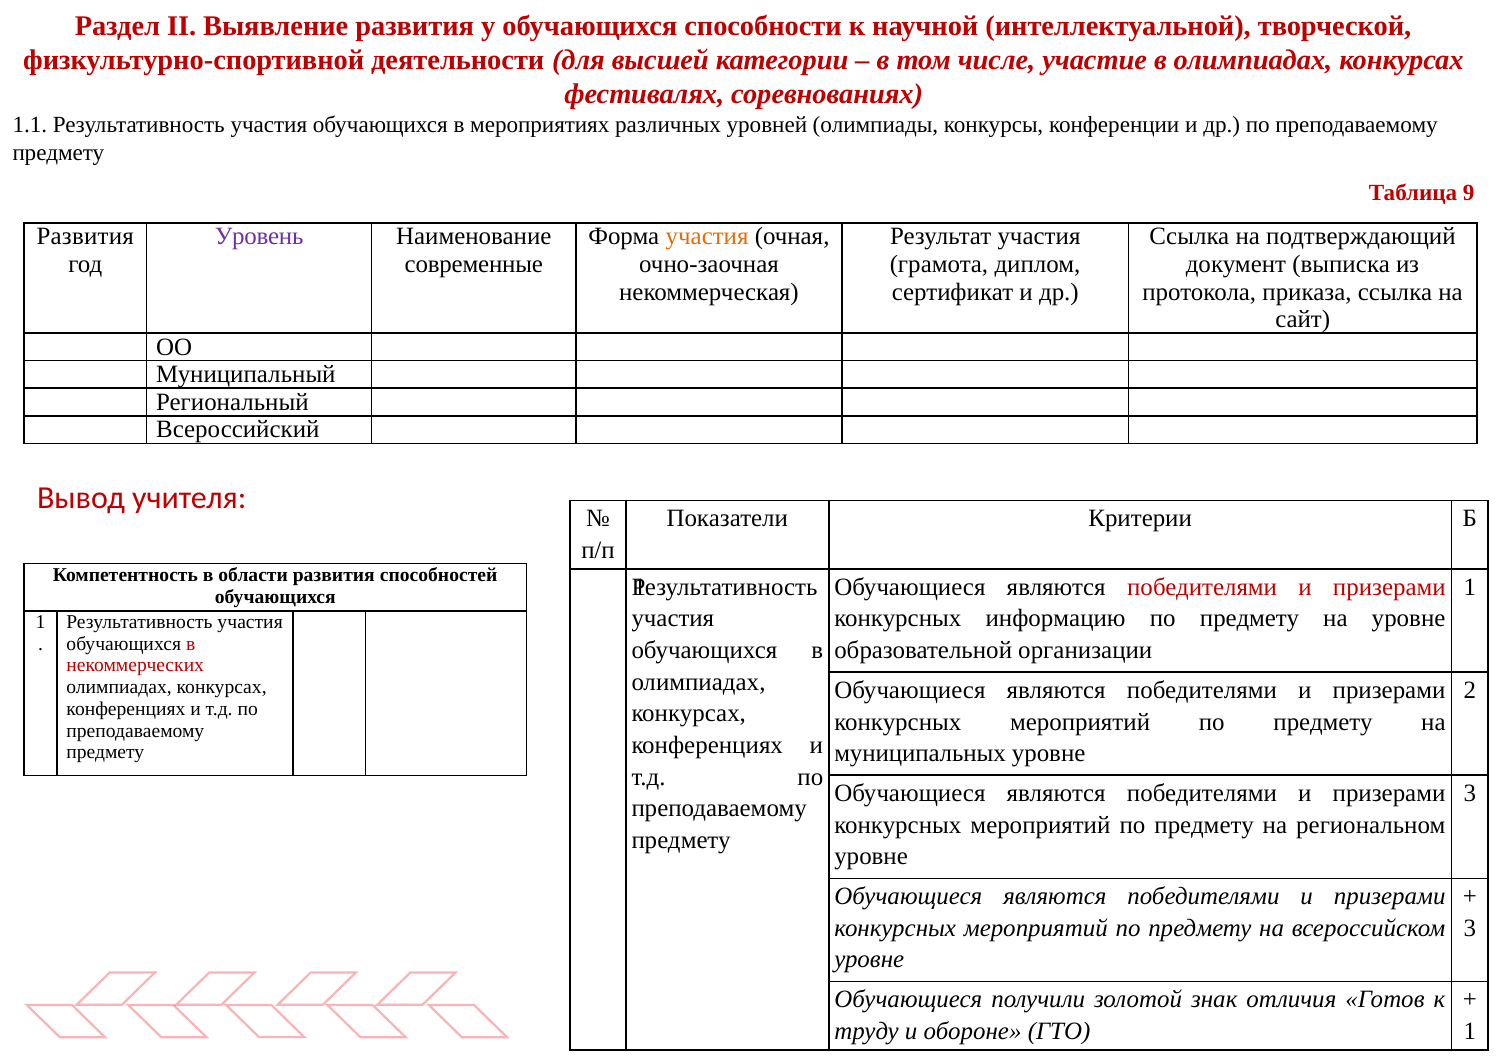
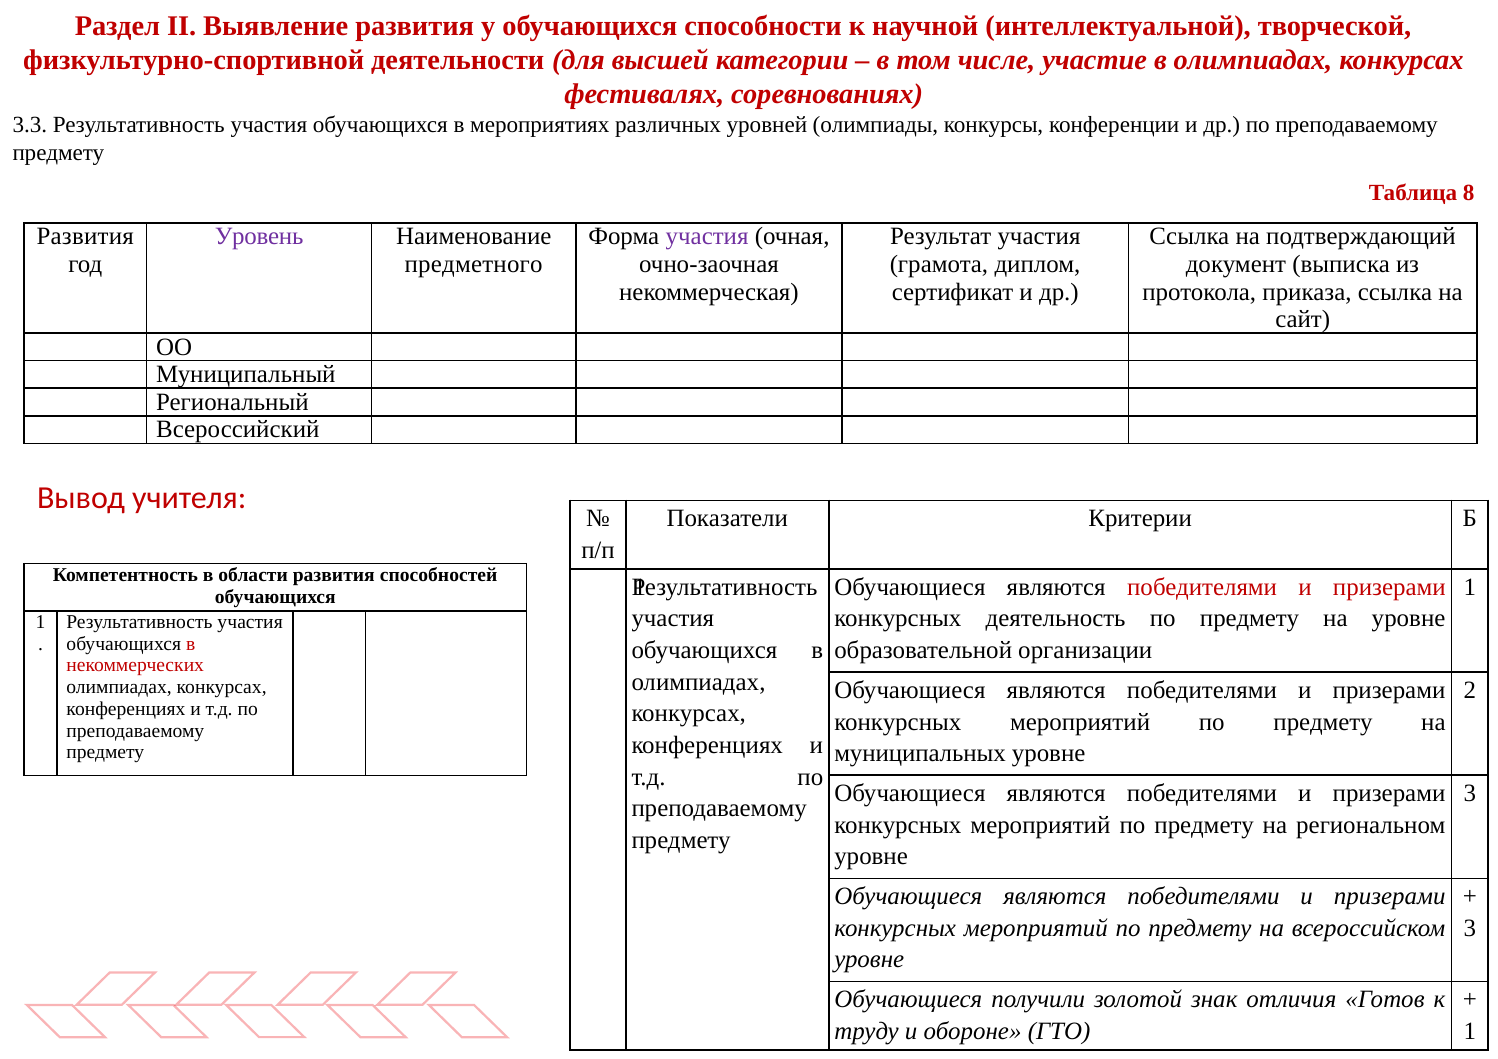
1.1: 1.1 -> 3.3
9: 9 -> 8
участия at (707, 237) colour: orange -> purple
современные: современные -> предметного
информацию: информацию -> деятельность
